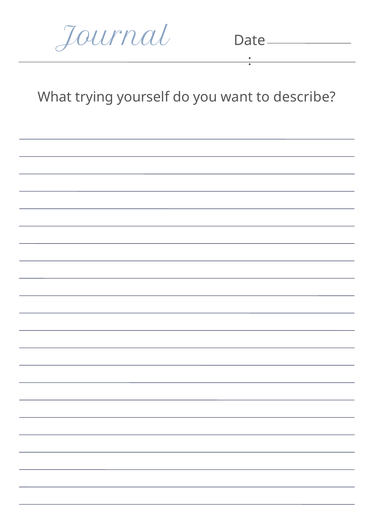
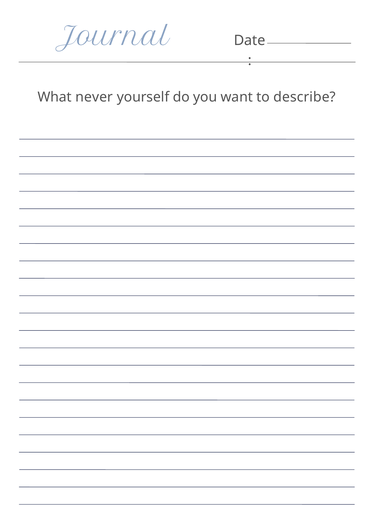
trying: trying -> never
